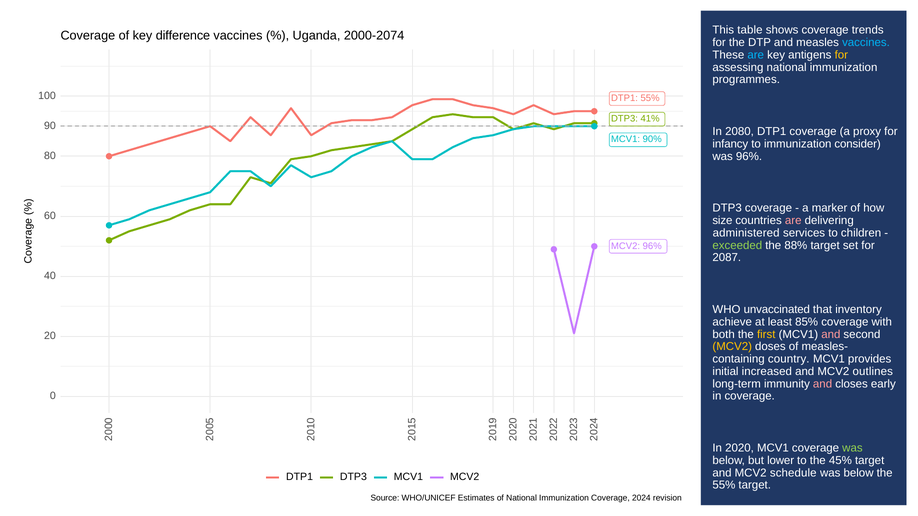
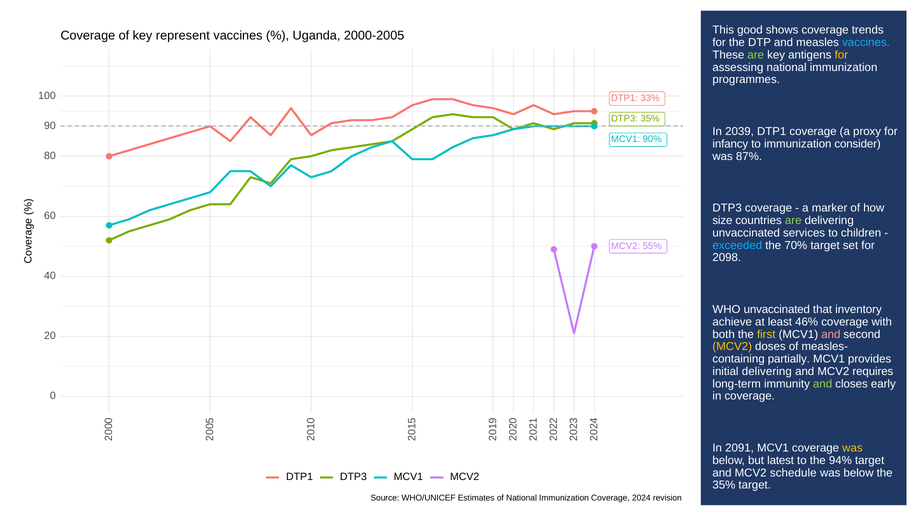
table: table -> good
difference: difference -> represent
2000-2074: 2000-2074 -> 2000-2005
are at (756, 55) colour: light blue -> light green
DTP1 55%: 55% -> 33%
DTP3 41%: 41% -> 35%
2080: 2080 -> 2039
was 96%: 96% -> 87%
are at (793, 221) colour: pink -> light green
administered at (746, 233): administered -> unvaccinated
exceeded colour: light green -> light blue
88%: 88% -> 70%
MCV2 96%: 96% -> 55%
2087: 2087 -> 2098
85%: 85% -> 46%
country: country -> partially
initial increased: increased -> delivering
outlines: outlines -> requires
and at (823, 384) colour: pink -> light green
2020: 2020 -> 2091
was at (852, 448) colour: light green -> yellow
lower: lower -> latest
45%: 45% -> 94%
55% at (724, 485): 55% -> 35%
